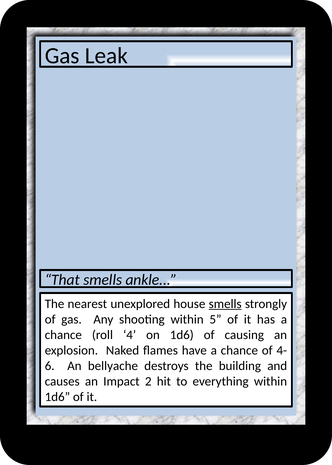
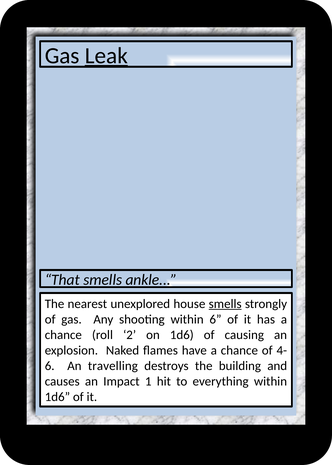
Leak underline: none -> present
within 5: 5 -> 6
4: 4 -> 2
bellyache: bellyache -> travelling
2: 2 -> 1
